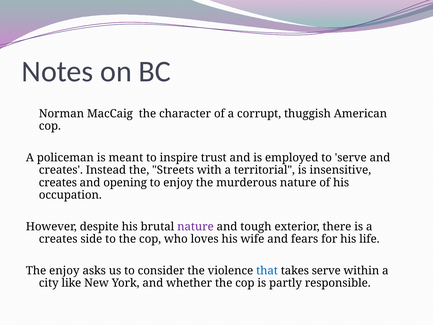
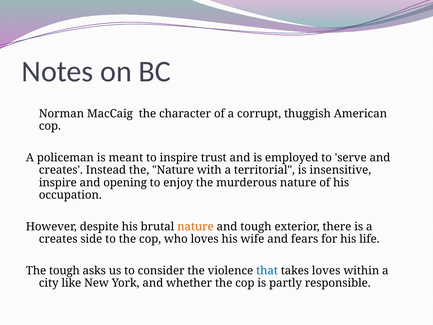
the Streets: Streets -> Nature
creates at (58, 182): creates -> inspire
nature at (195, 226) colour: purple -> orange
The enjoy: enjoy -> tough
takes serve: serve -> loves
